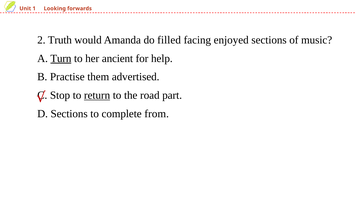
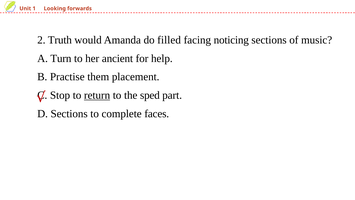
enjoyed: enjoyed -> noticing
Turn underline: present -> none
advertised: advertised -> placement
road: road -> sped
from: from -> faces
